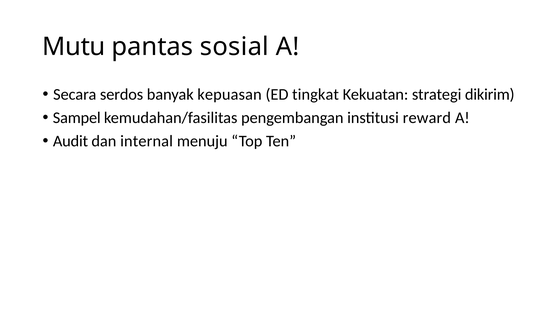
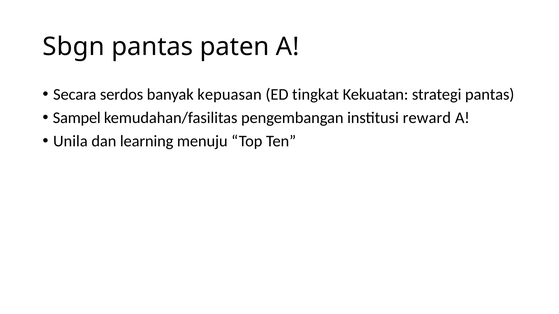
Mutu: Mutu -> Sbgn
sosial: sosial -> paten
strategi dikirim: dikirim -> pantas
Audit: Audit -> Unila
internal: internal -> learning
